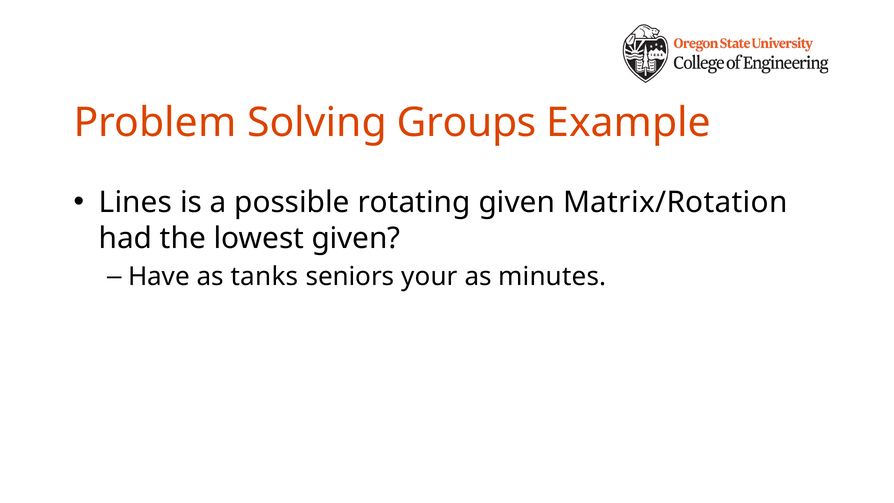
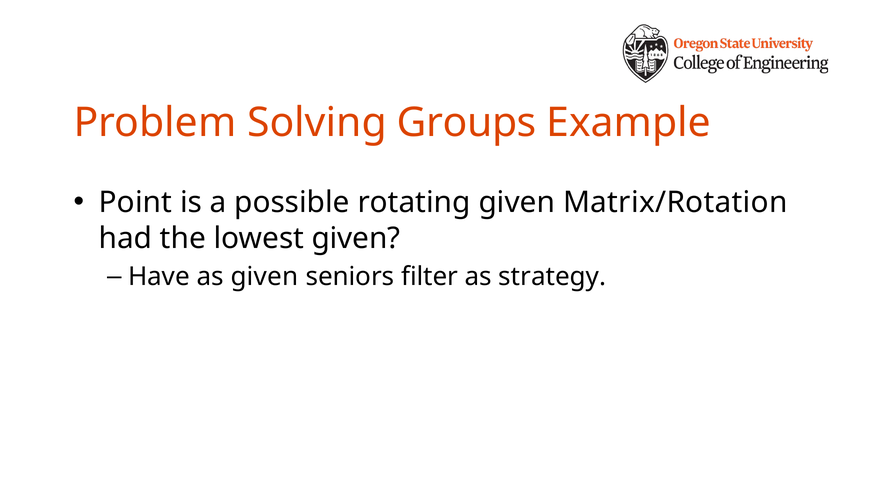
Lines: Lines -> Point
as tanks: tanks -> given
your: your -> filter
minutes: minutes -> strategy
